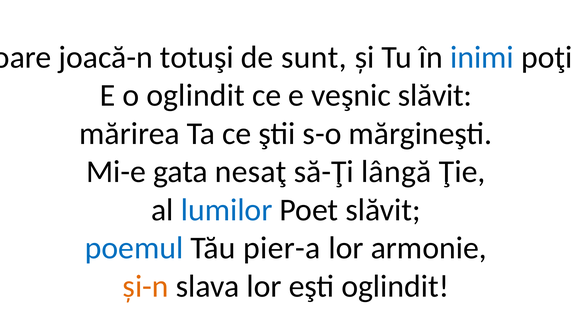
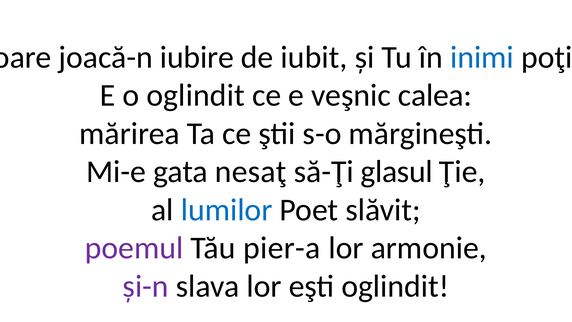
totuşi: totuşi -> iubire
sunt: sunt -> iubit
veşnic slăvit: slăvit -> calea
lângă: lângă -> glasul
poemul colour: blue -> purple
și-n colour: orange -> purple
